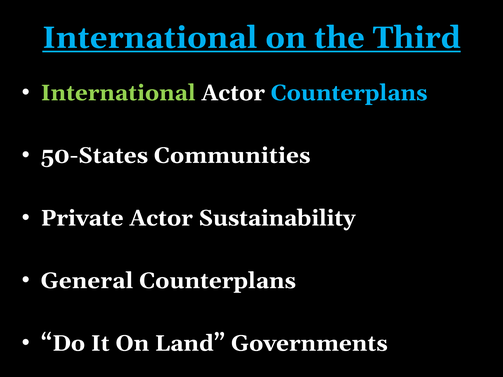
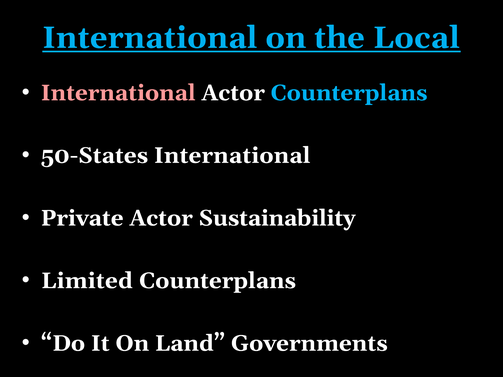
Third: Third -> Local
International at (118, 93) colour: light green -> pink
50-States Communities: Communities -> International
General: General -> Limited
